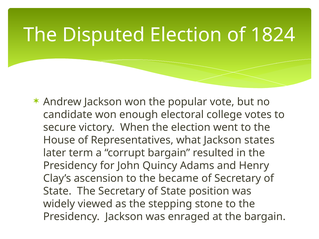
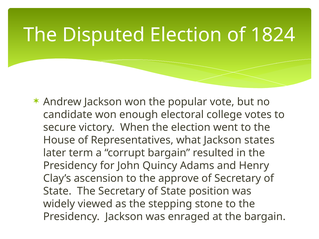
became: became -> approve
